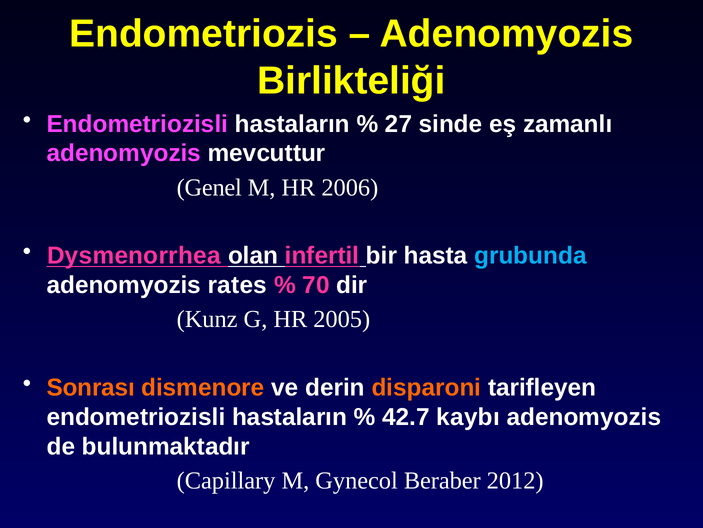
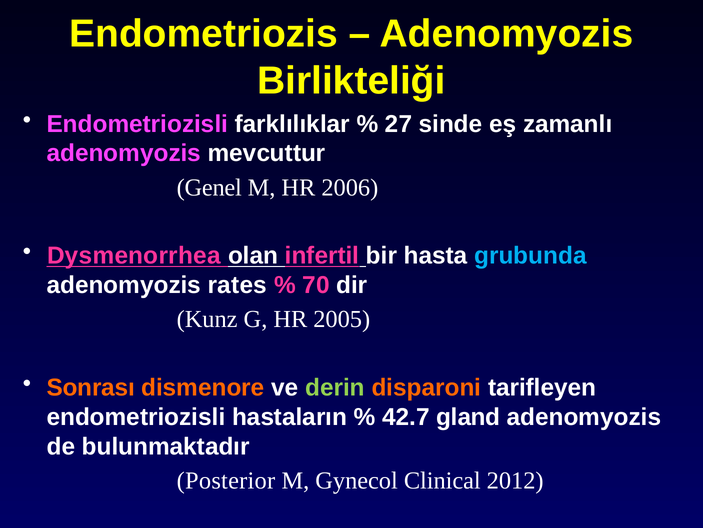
hastaların at (292, 124): hastaların -> farklılıklar
derin colour: white -> light green
kaybı: kaybı -> gland
Capillary: Capillary -> Posterior
Beraber: Beraber -> Clinical
